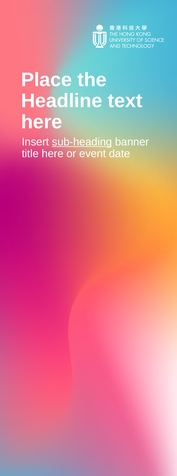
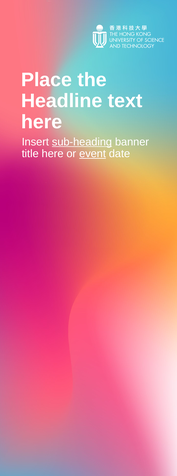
event underline: none -> present
